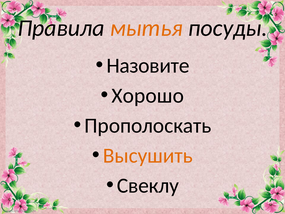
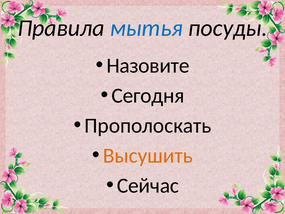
мытья colour: orange -> blue
Хорошо: Хорошо -> Сегодня
Свеклу: Свеклу -> Сейчас
